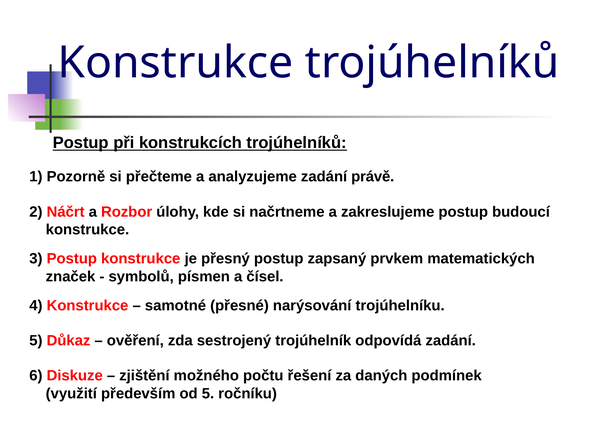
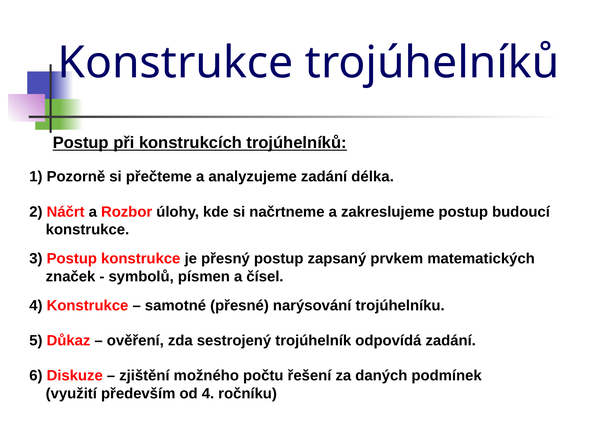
právě: právě -> délka
od 5: 5 -> 4
